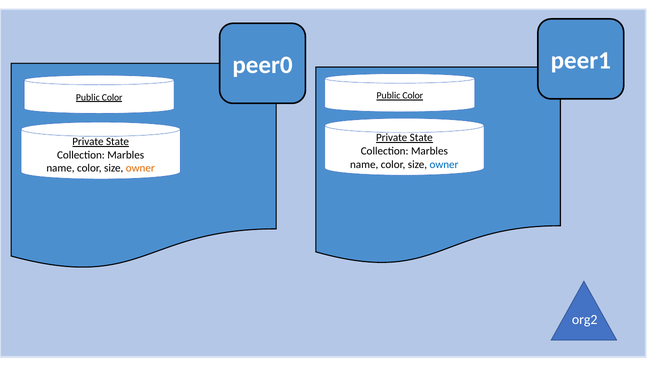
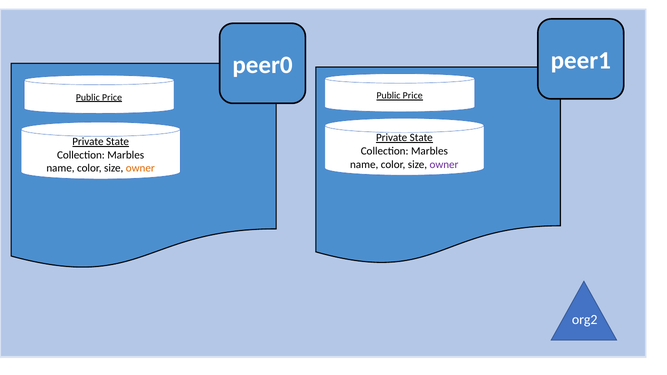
Color at (413, 96): Color -> Price
Color at (112, 97): Color -> Price
owner at (444, 164) colour: blue -> purple
